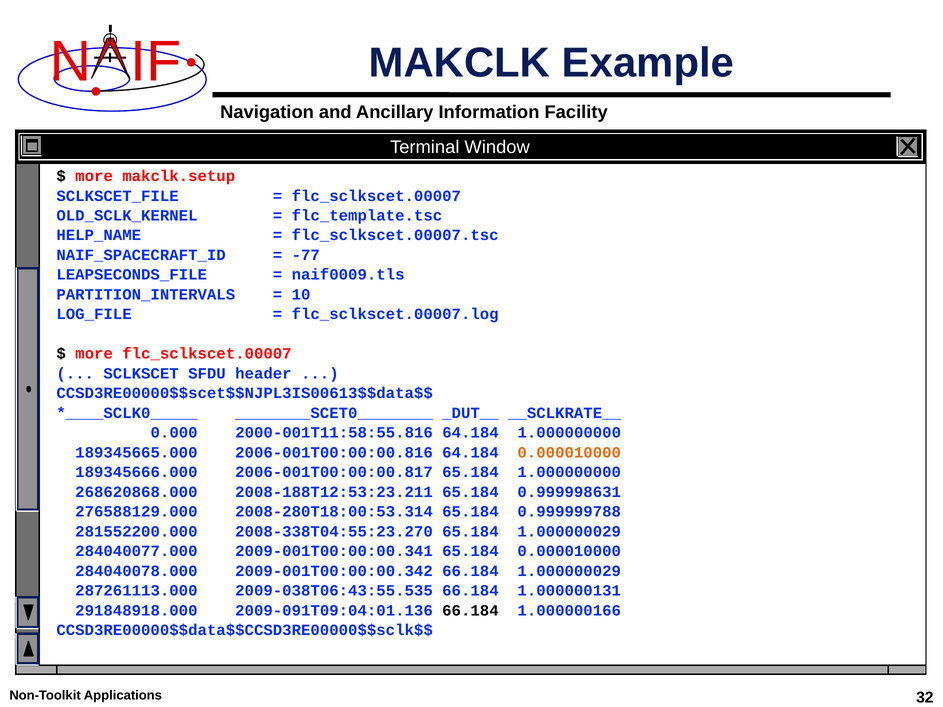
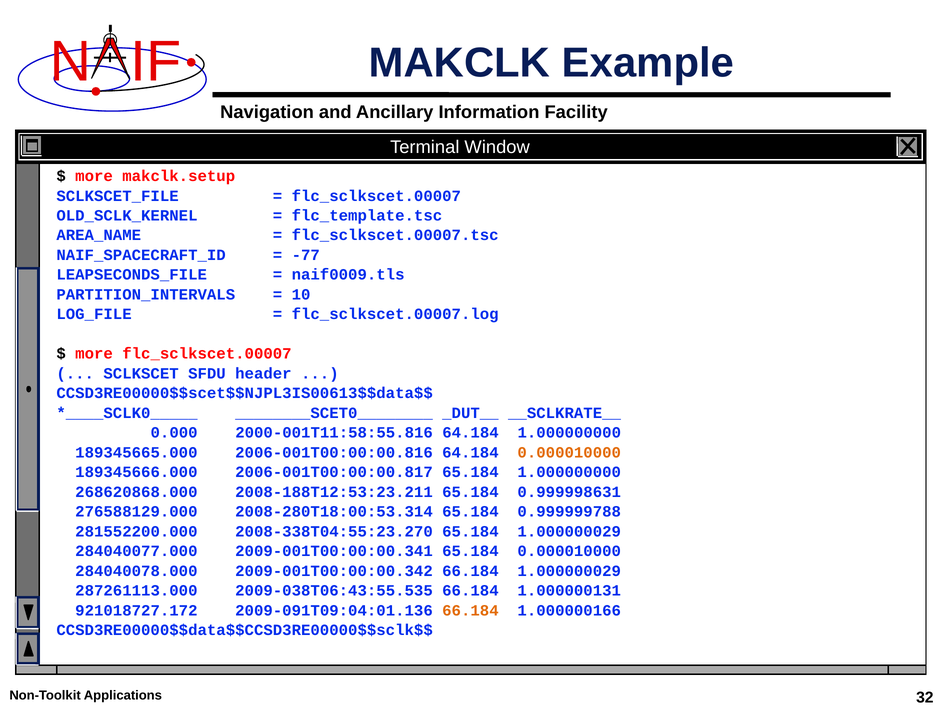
HELP_NAME: HELP_NAME -> AREA_NAME
291848918.000: 291848918.000 -> 921018727.172
66.184 at (470, 611) colour: black -> orange
